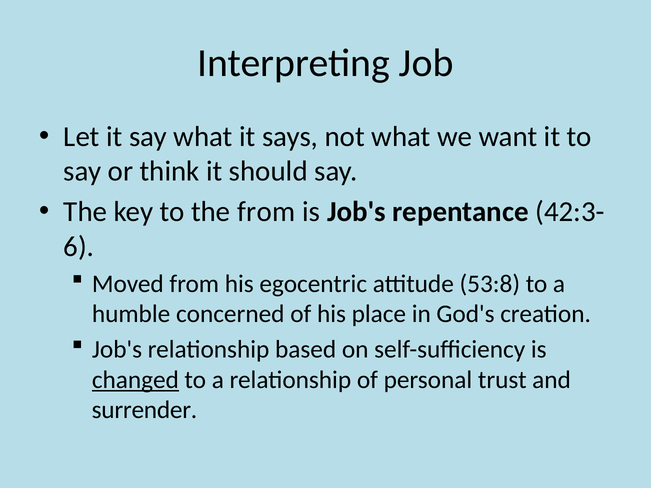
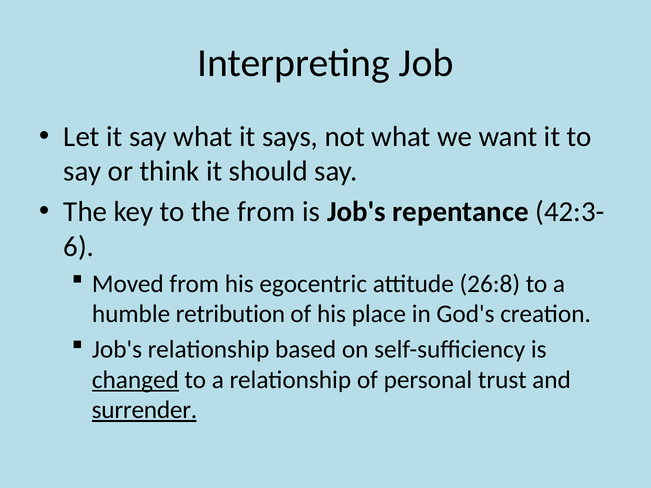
53:8: 53:8 -> 26:8
concerned: concerned -> retribution
surrender underline: none -> present
